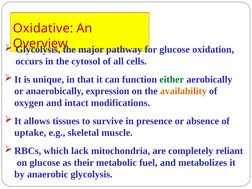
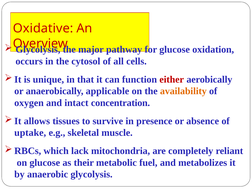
either colour: green -> red
expression: expression -> applicable
modifications: modifications -> concentration
